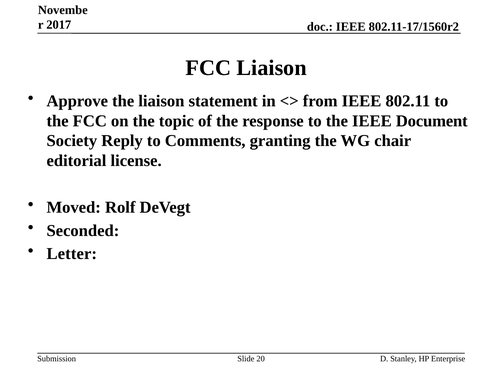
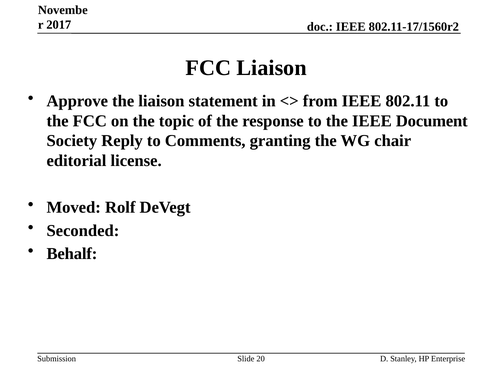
Letter: Letter -> Behalf
